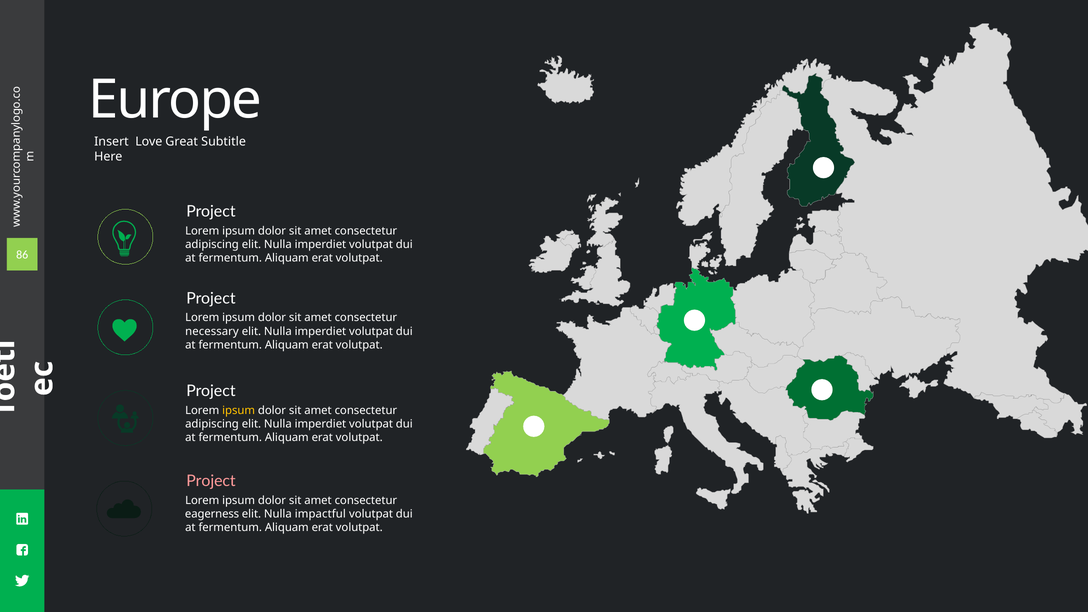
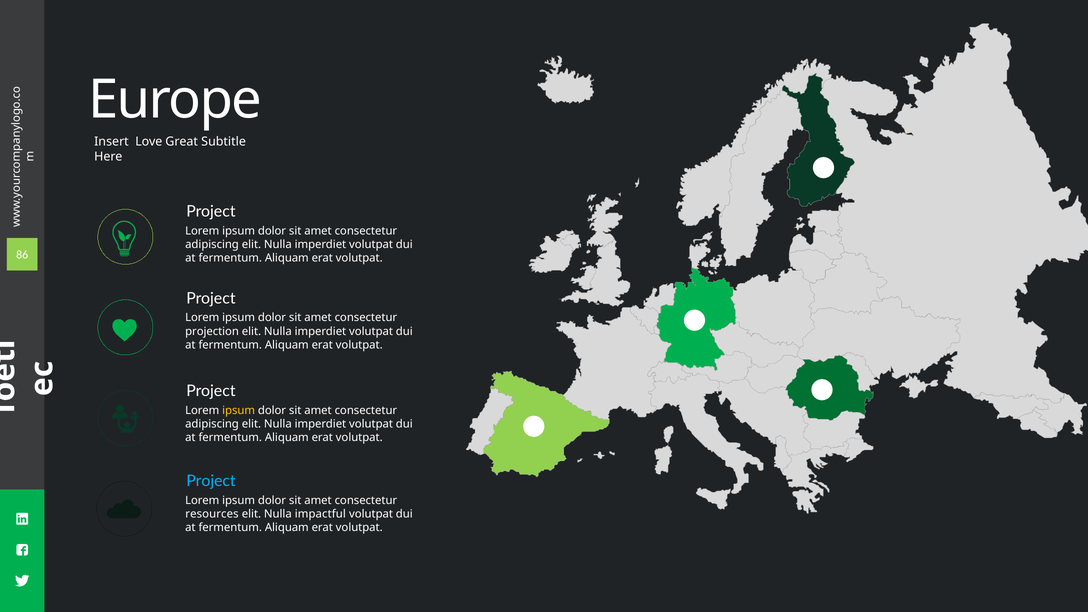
necessary: necessary -> projection
Project at (211, 481) colour: pink -> light blue
eagerness: eagerness -> resources
